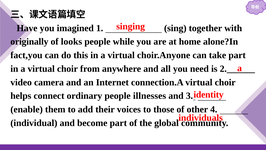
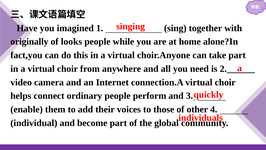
identity: identity -> quickly
illnesses: illnesses -> perform
